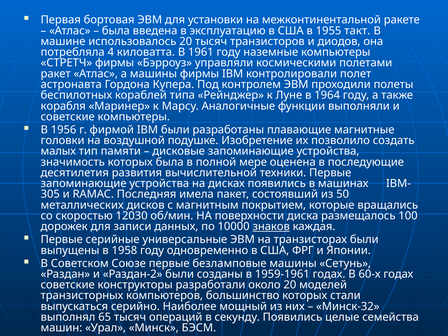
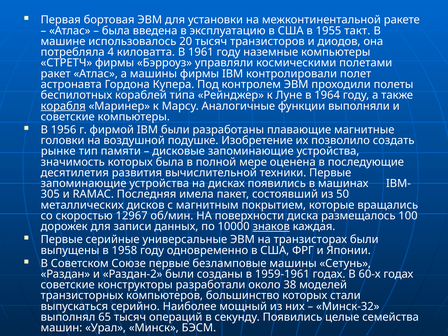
корабля underline: none -> present
малых: малых -> рынке
12030: 12030 -> 12967
около 20: 20 -> 38
